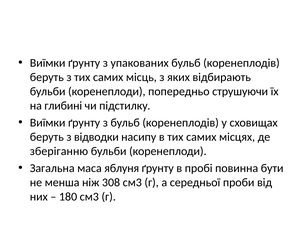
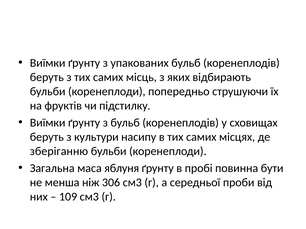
глибині: глибині -> фруктів
відводки: відводки -> культури
308: 308 -> 306
180: 180 -> 109
